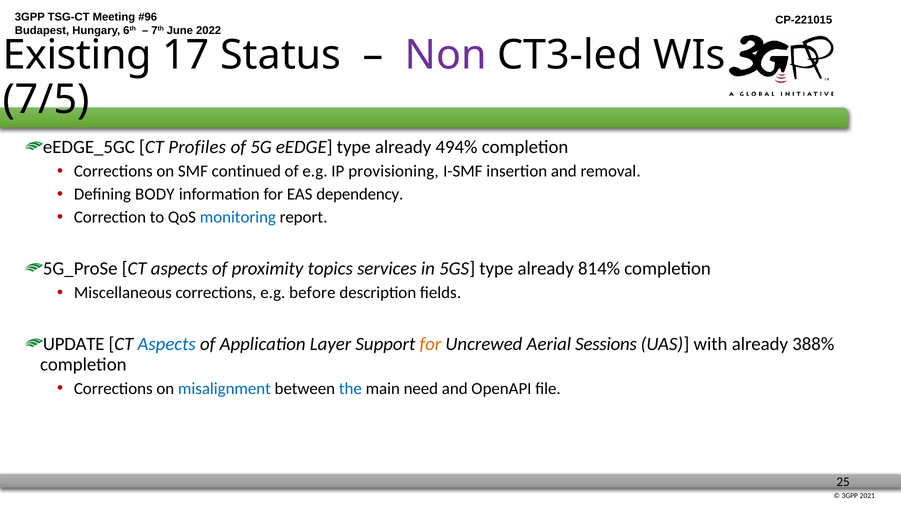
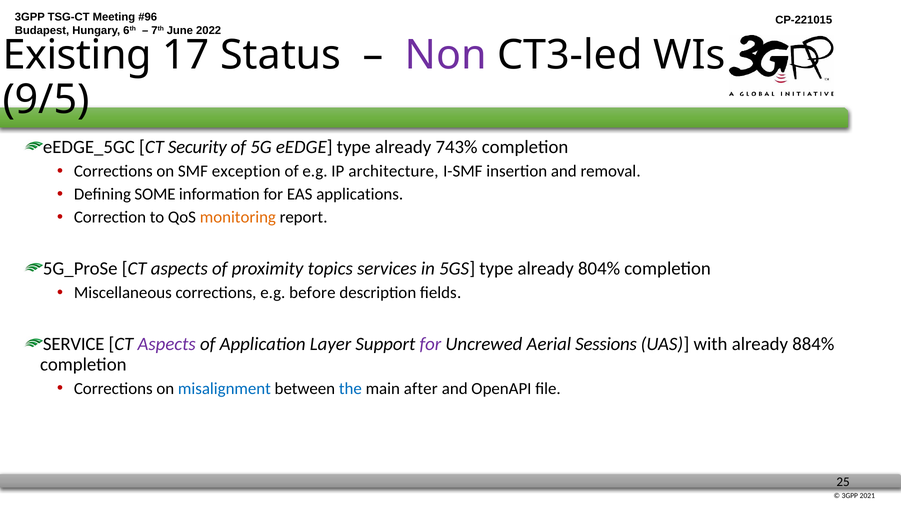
7/5: 7/5 -> 9/5
Profiles: Profiles -> Security
494%: 494% -> 743%
continued: continued -> exception
provisioning: provisioning -> architecture
BODY: BODY -> SOME
dependency: dependency -> applications
monitoring colour: blue -> orange
814%: 814% -> 804%
UPDATE: UPDATE -> SERVICE
Aspects at (167, 344) colour: blue -> purple
for at (430, 344) colour: orange -> purple
388%: 388% -> 884%
need: need -> after
